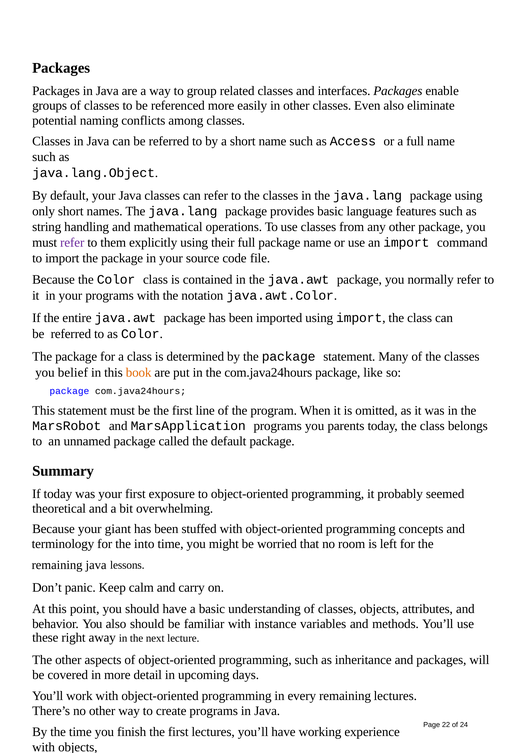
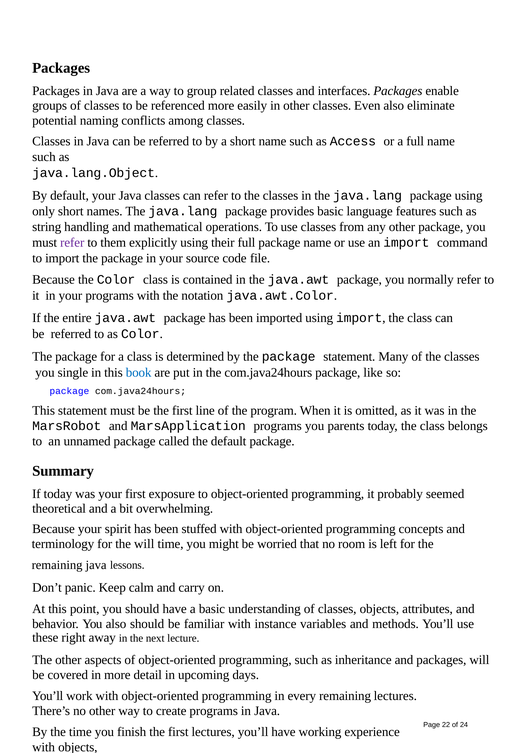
belief: belief -> single
book colour: orange -> blue
giant: giant -> spirit
the into: into -> will
